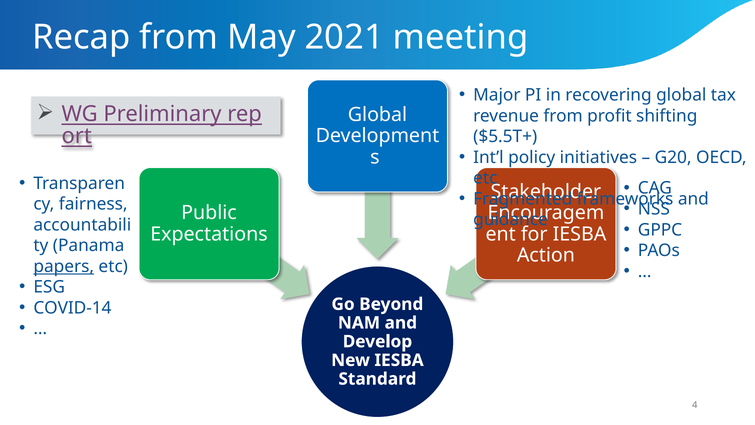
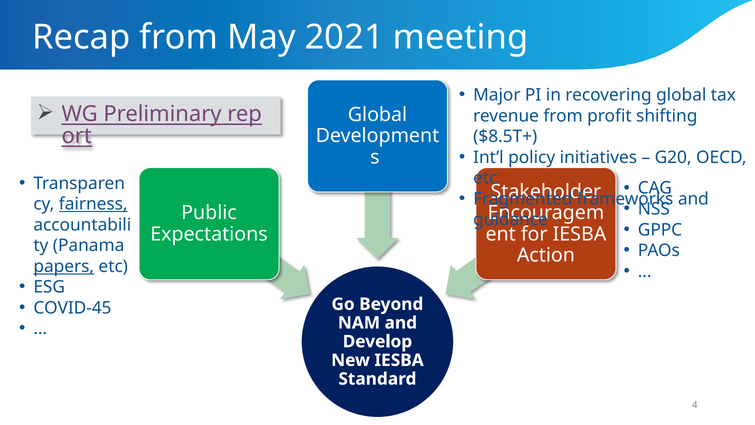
$5.5T+: $5.5T+ -> $8.5T+
fairness underline: none -> present
COVID-14: COVID-14 -> COVID-45
